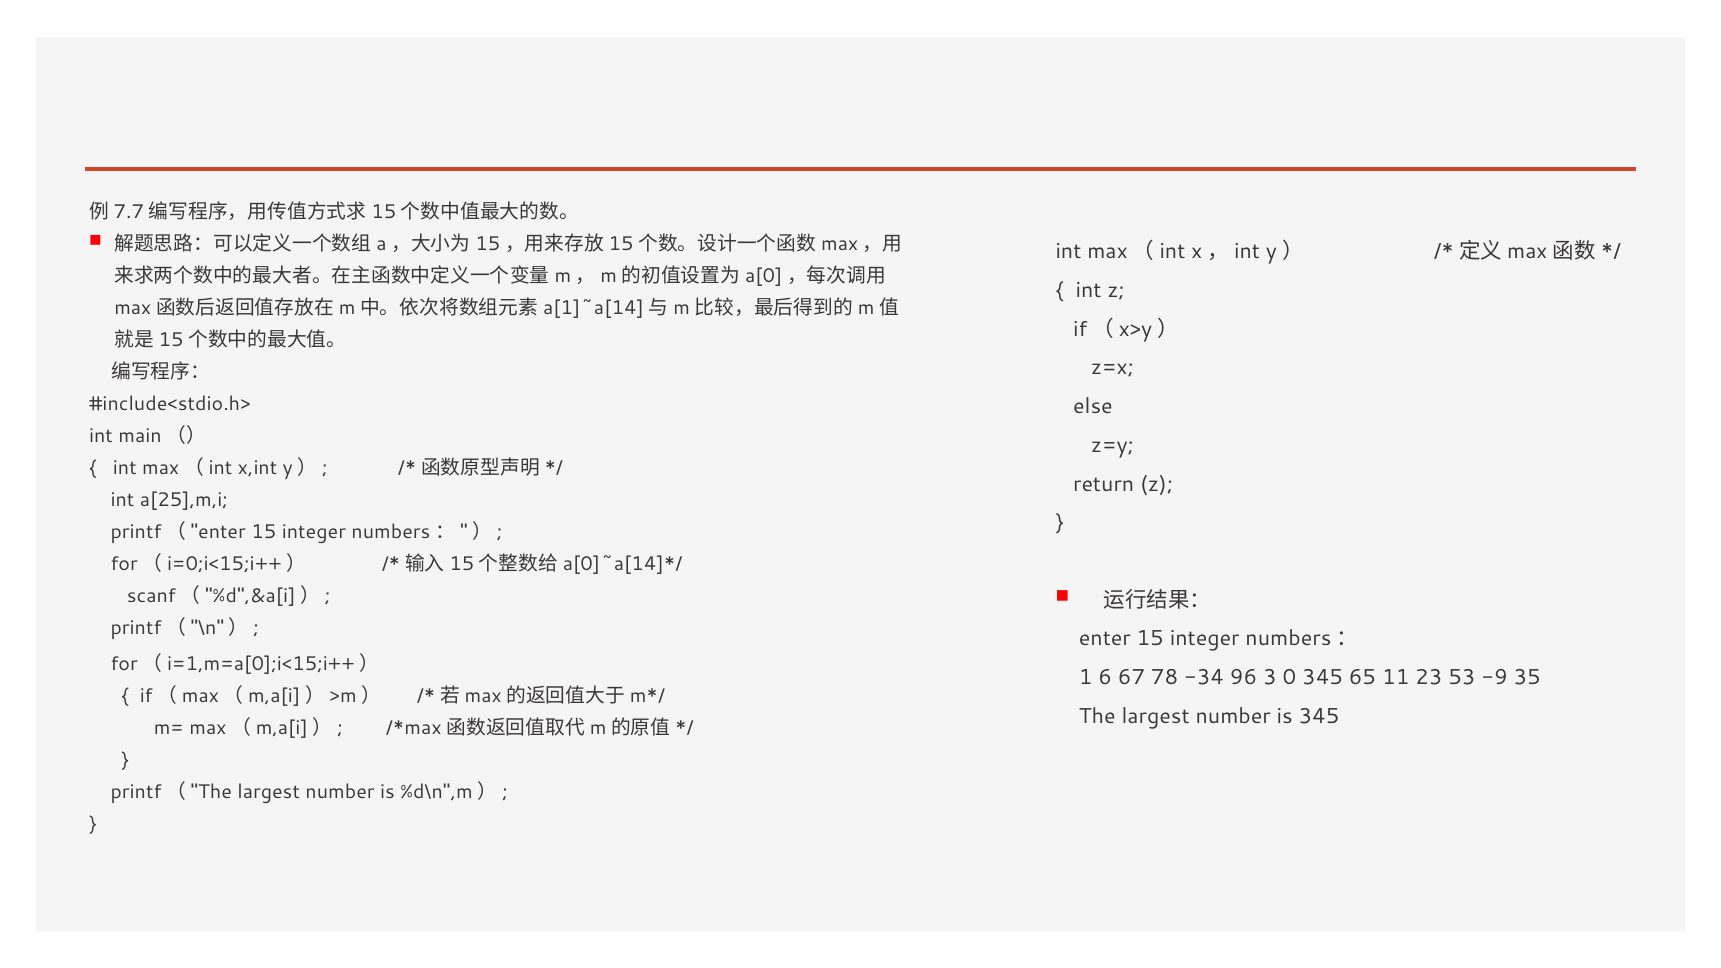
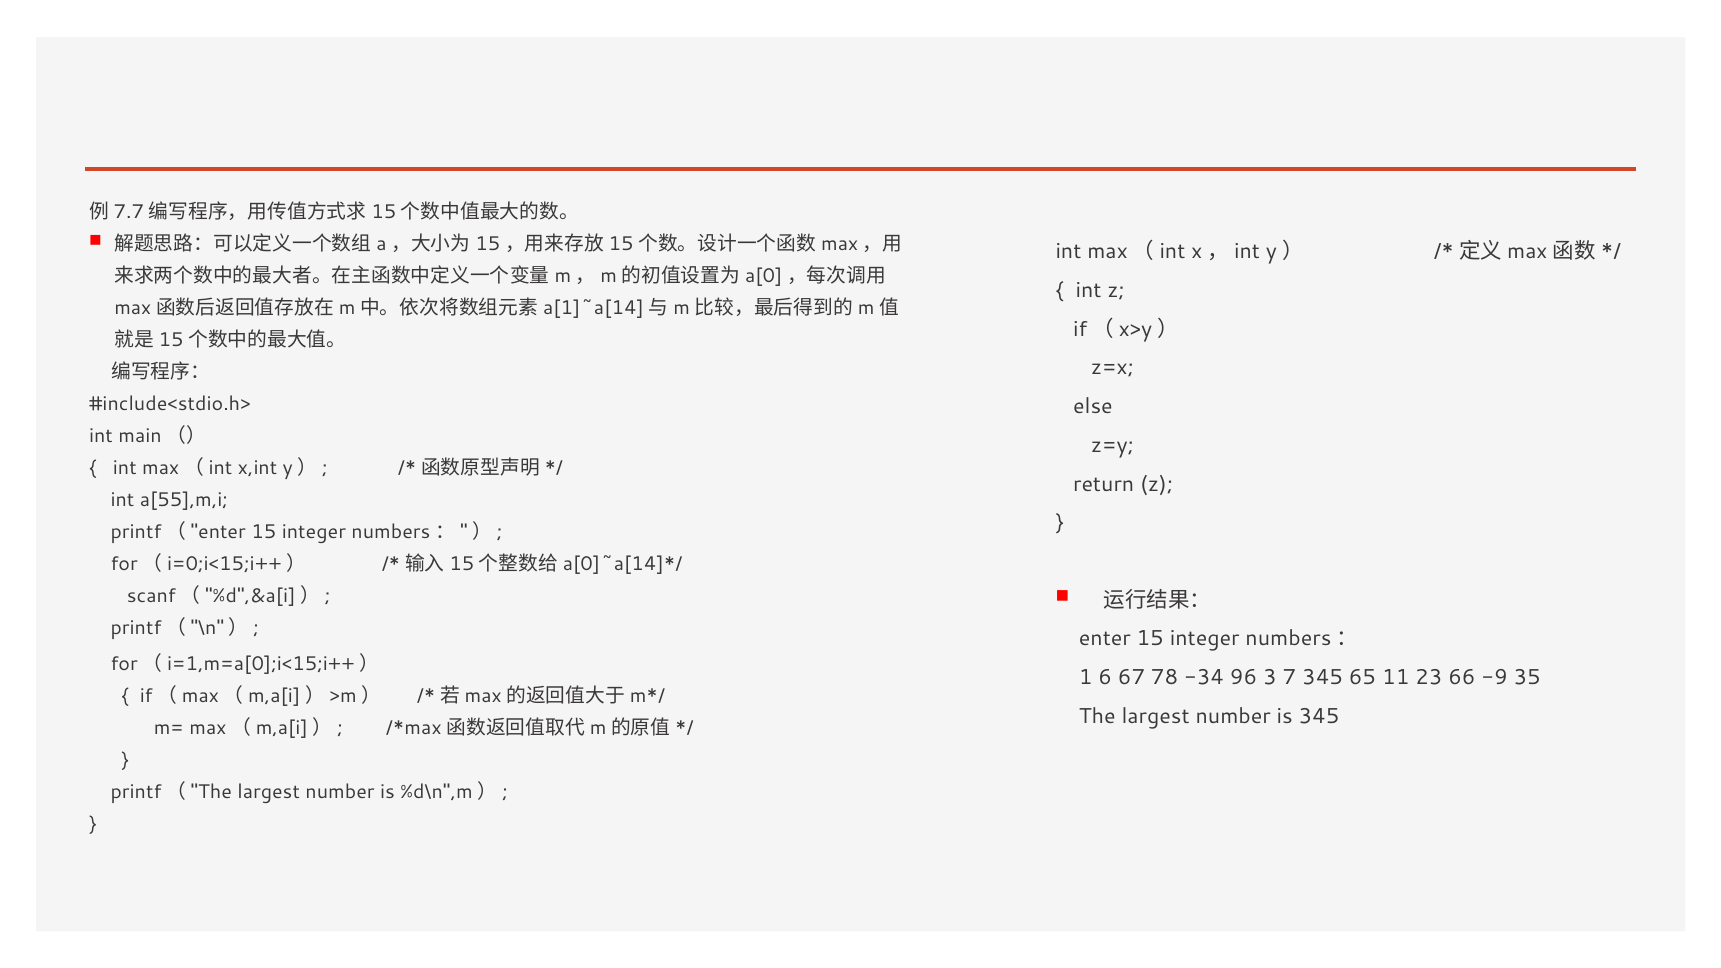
a[25],m,i: a[25],m,i -> a[55],m,i
0: 0 -> 7
53: 53 -> 66
